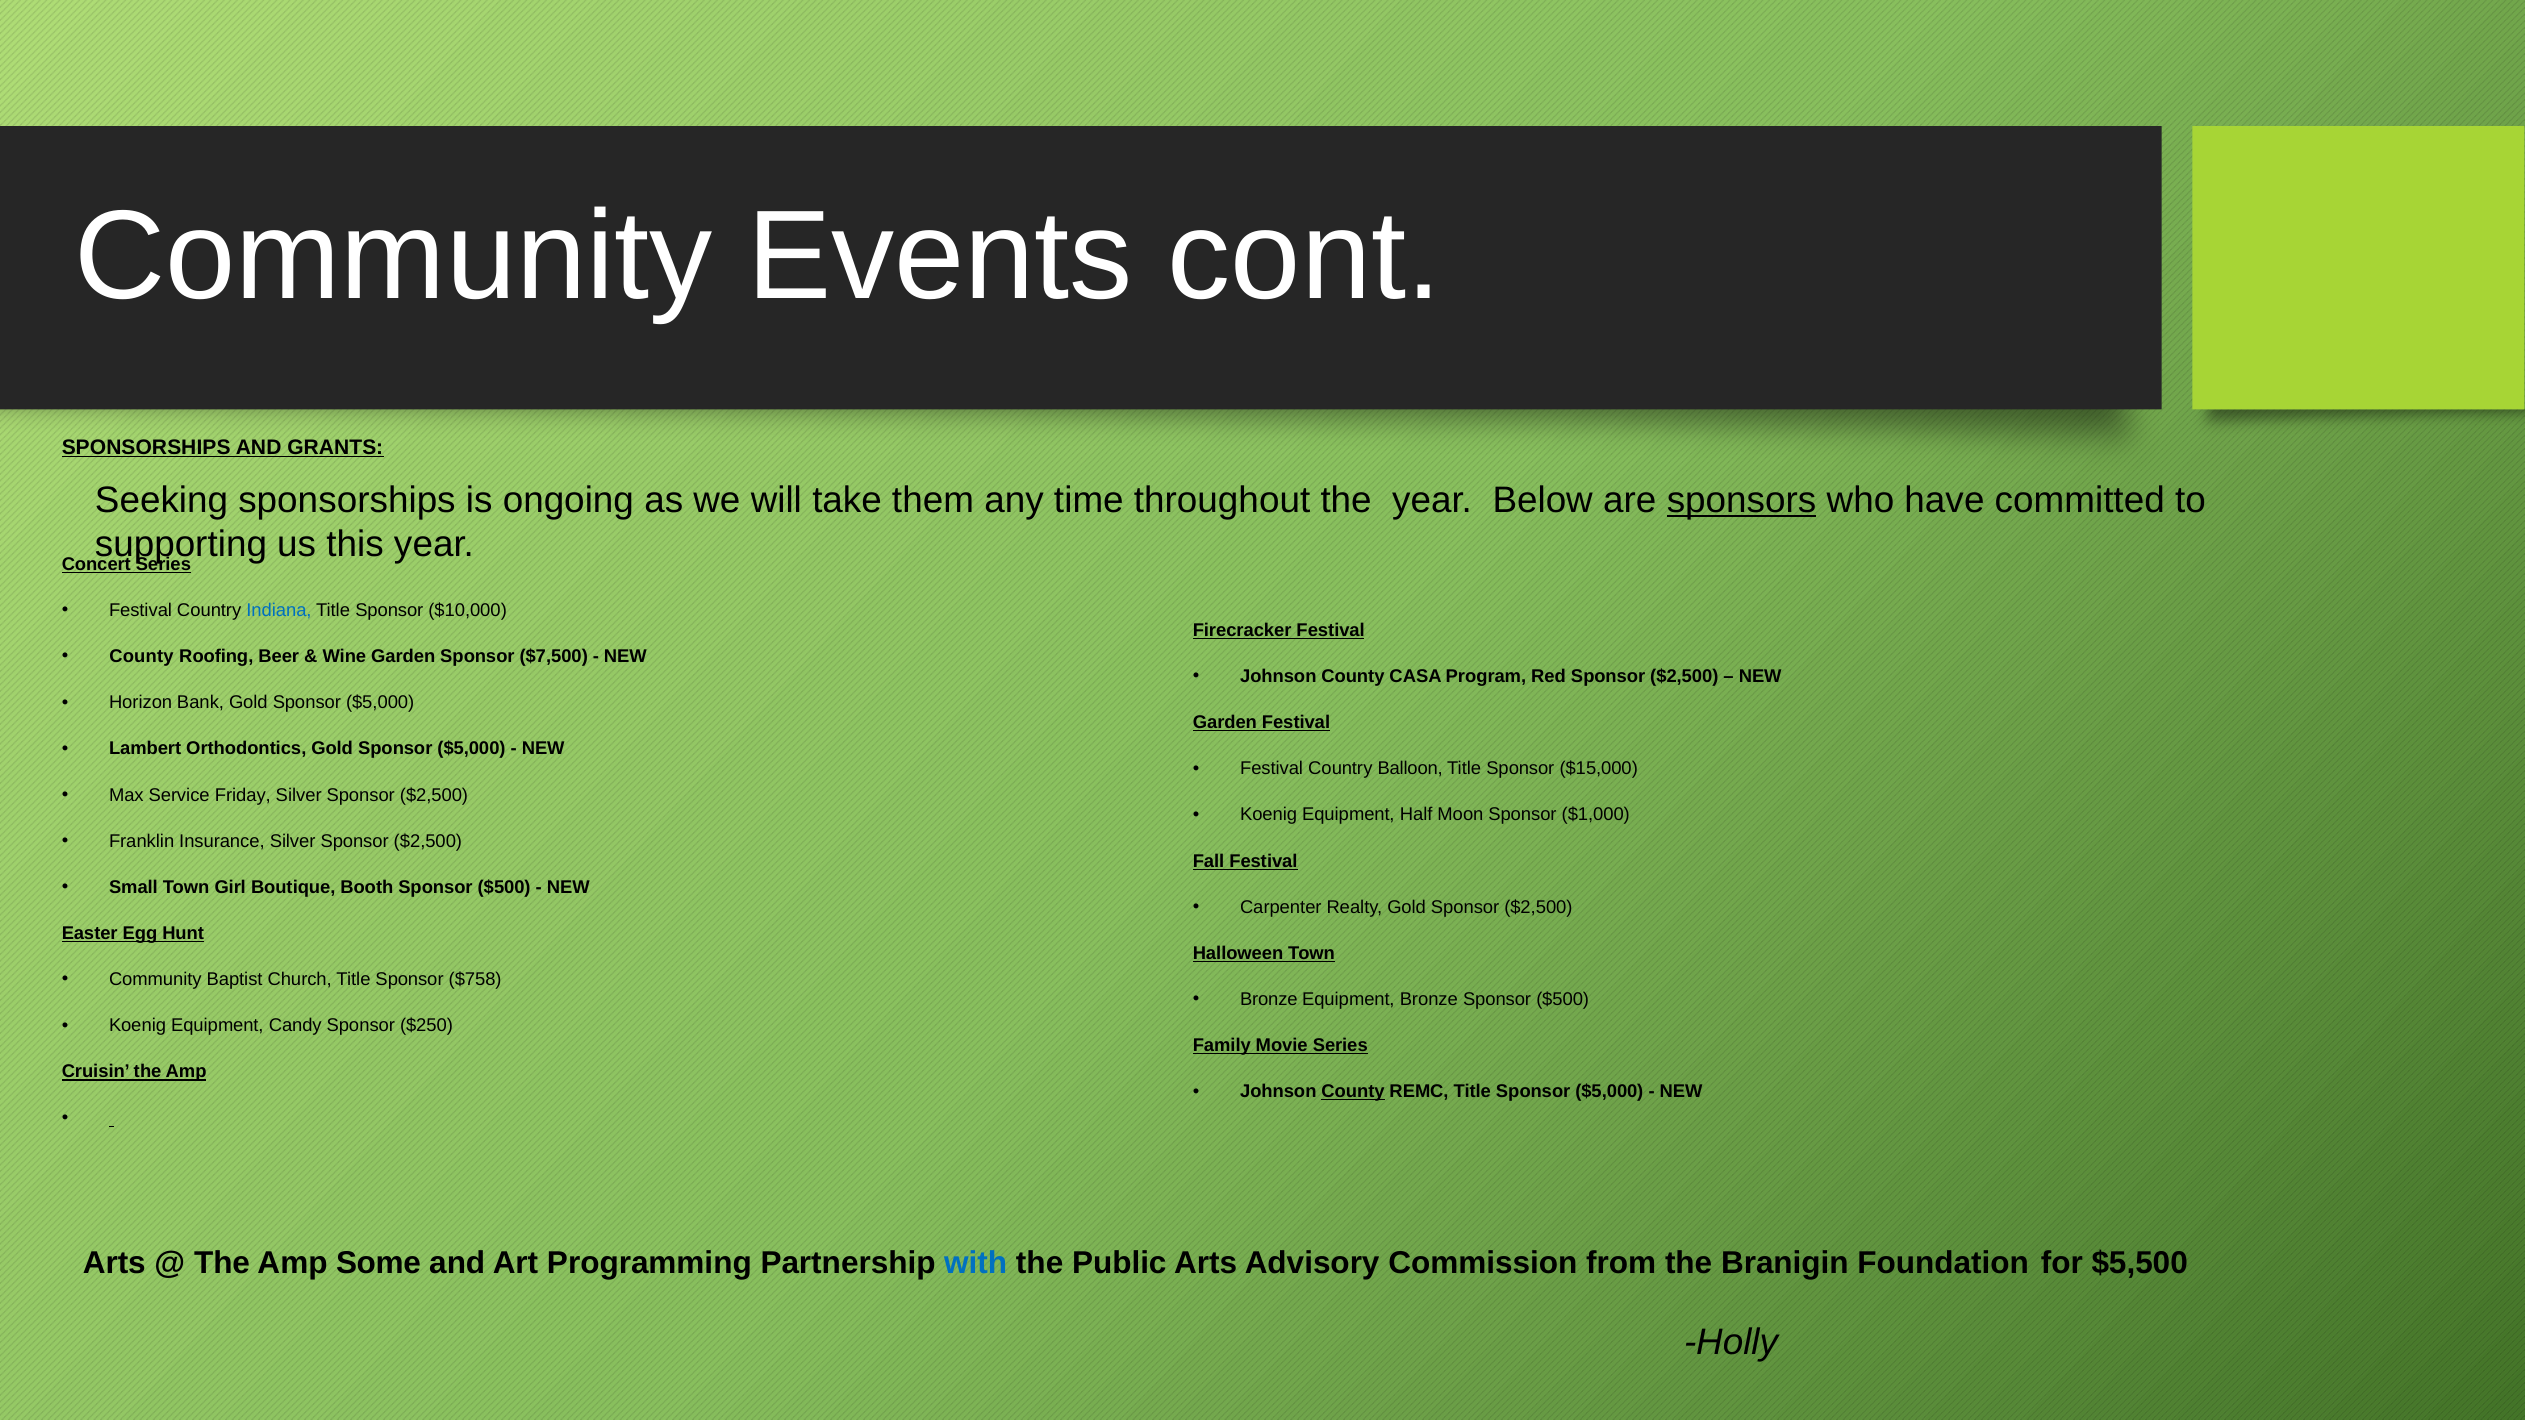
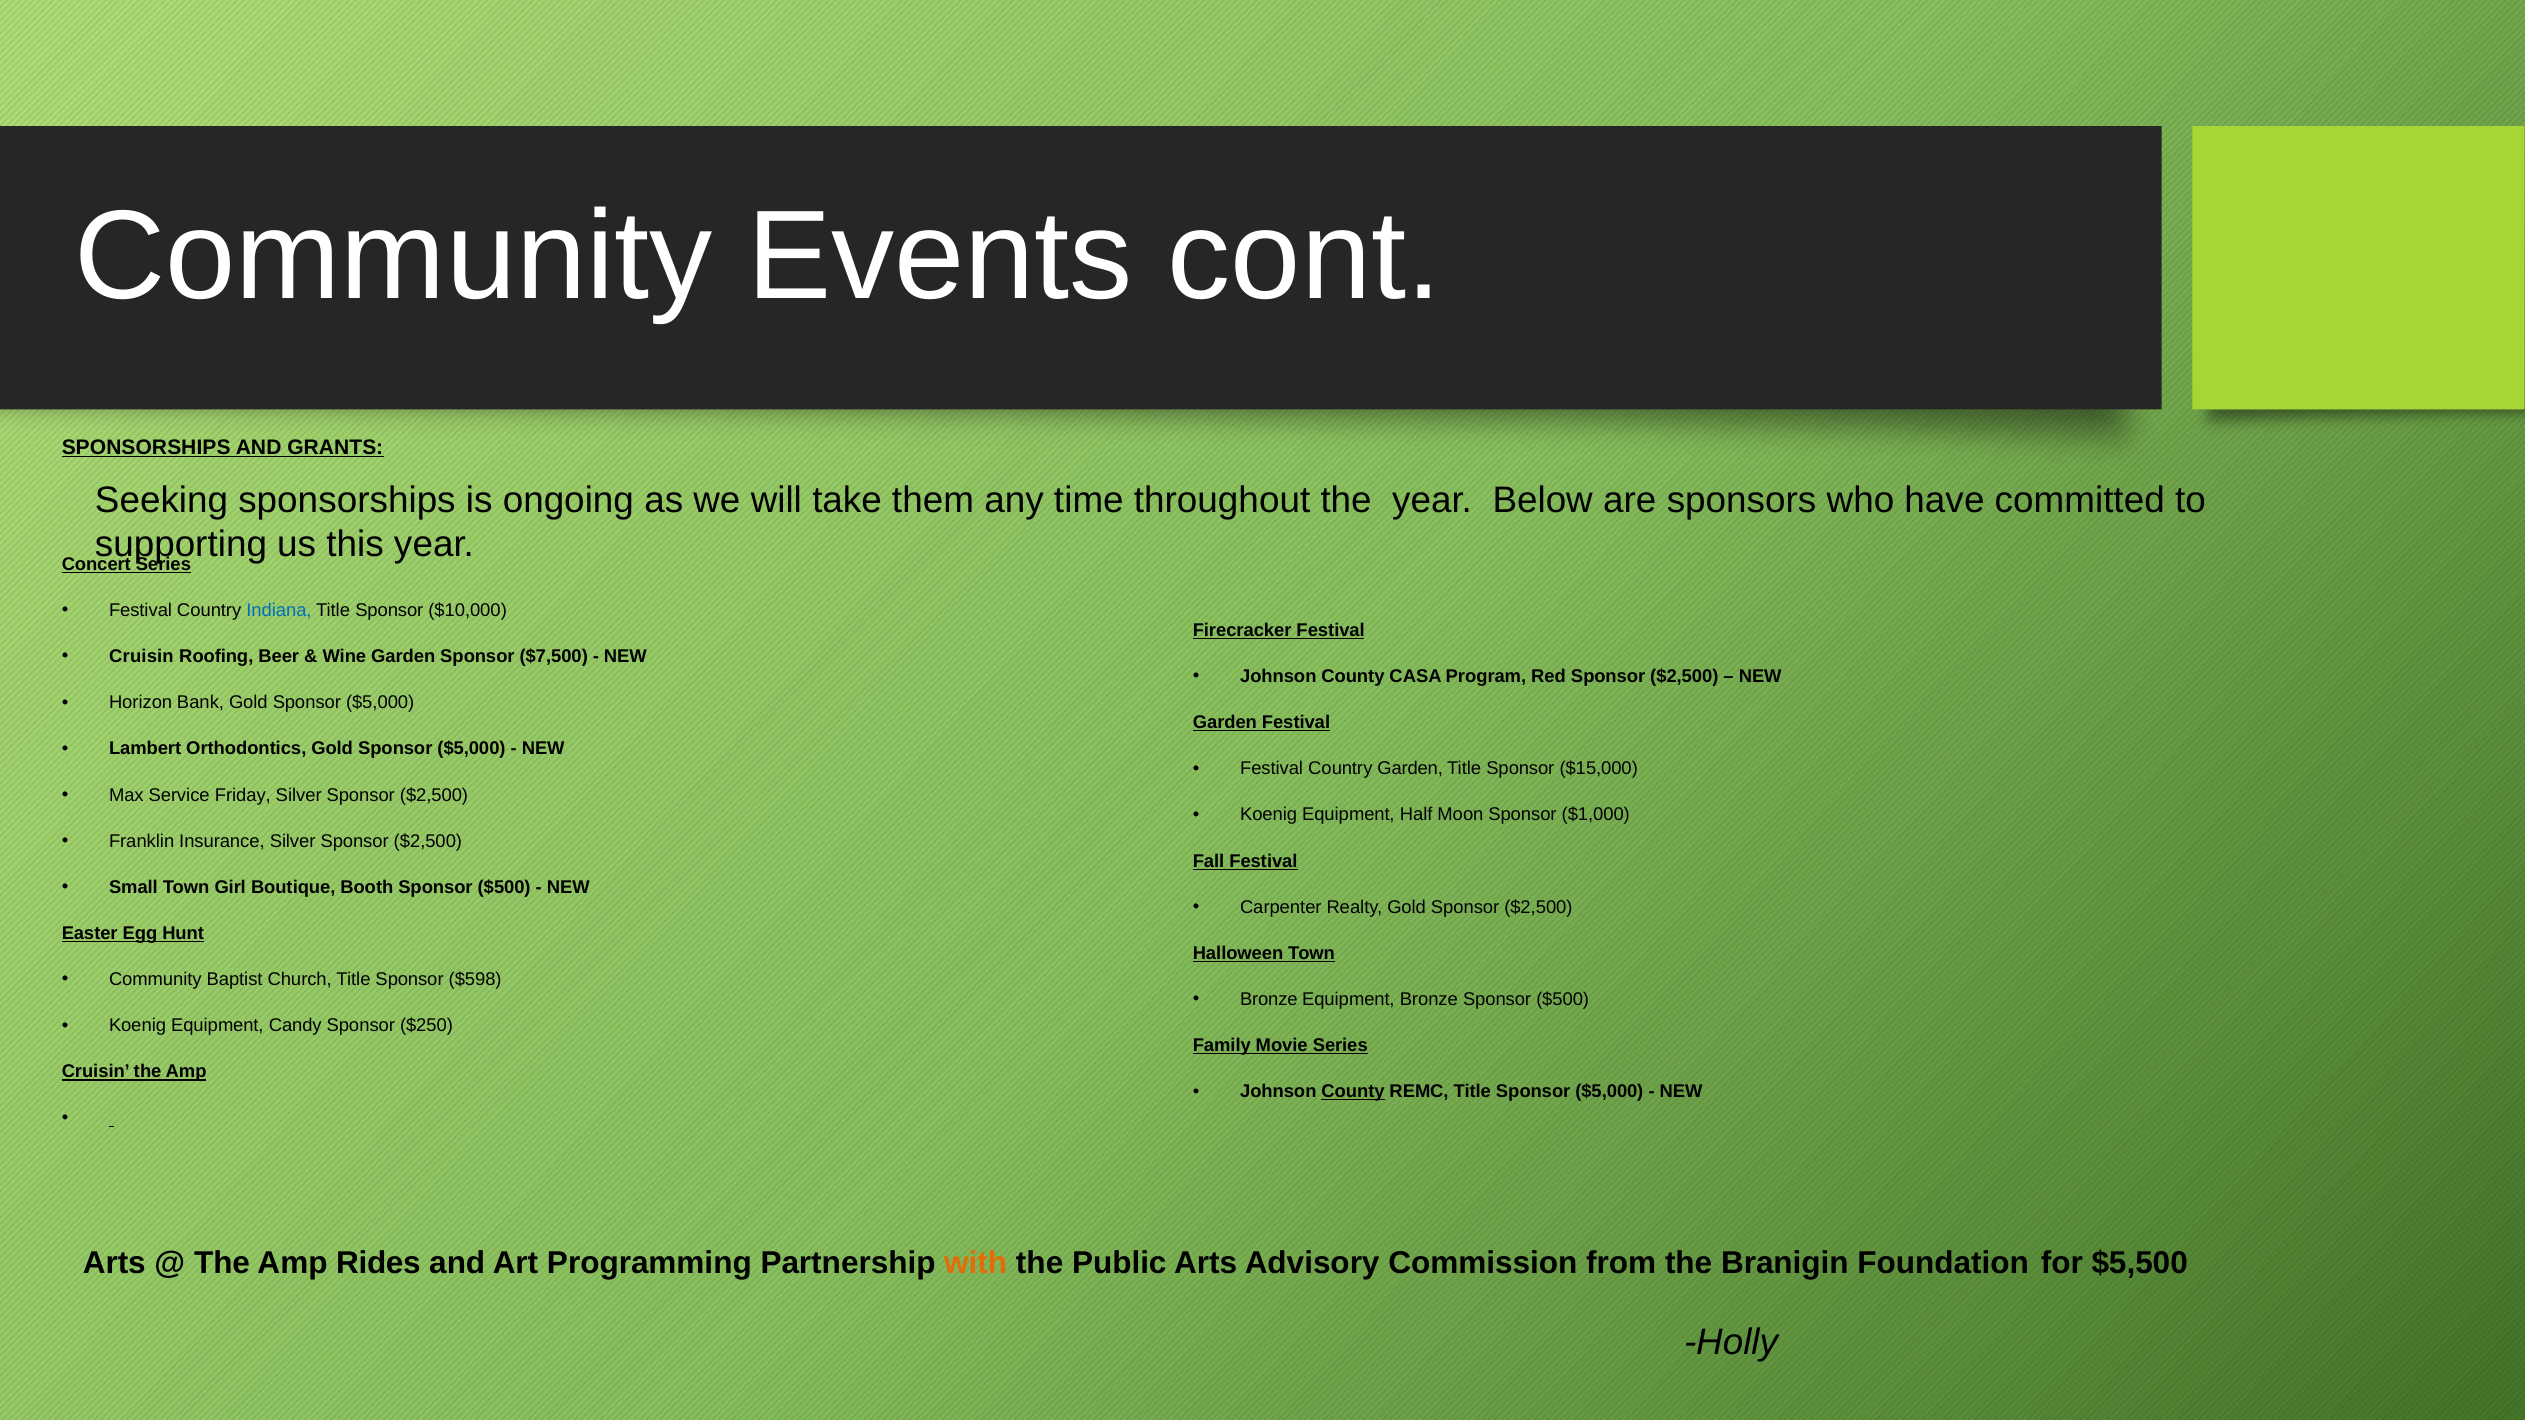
sponsors underline: present -> none
County at (141, 657): County -> Cruisin
Country Balloon: Balloon -> Garden
$758: $758 -> $598
Some: Some -> Rides
with colour: blue -> orange
